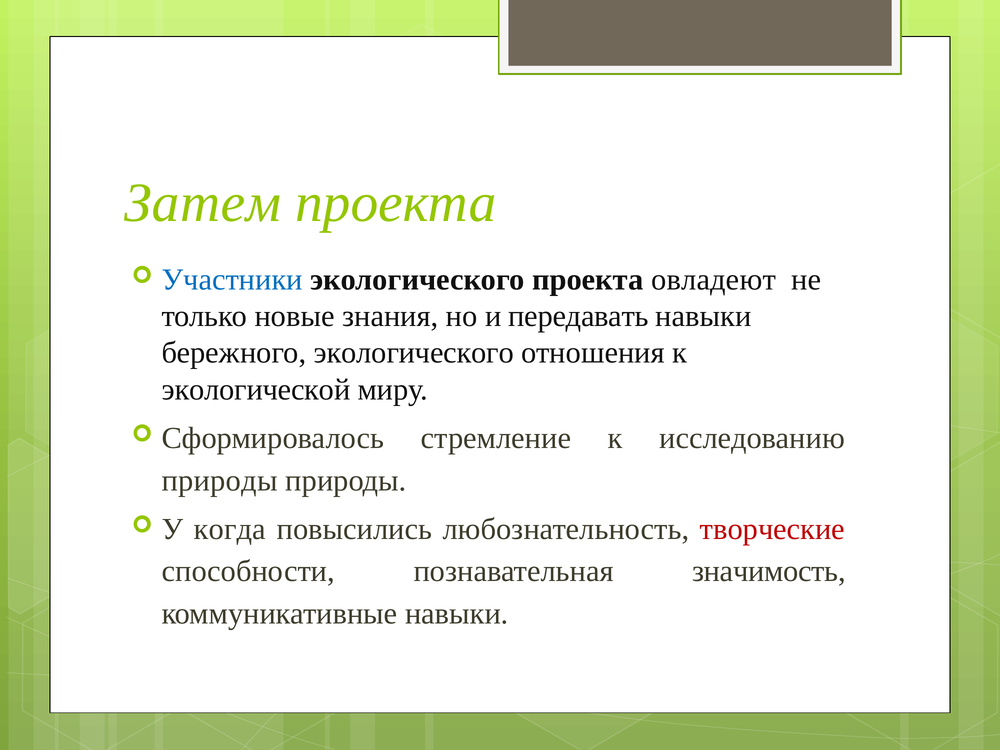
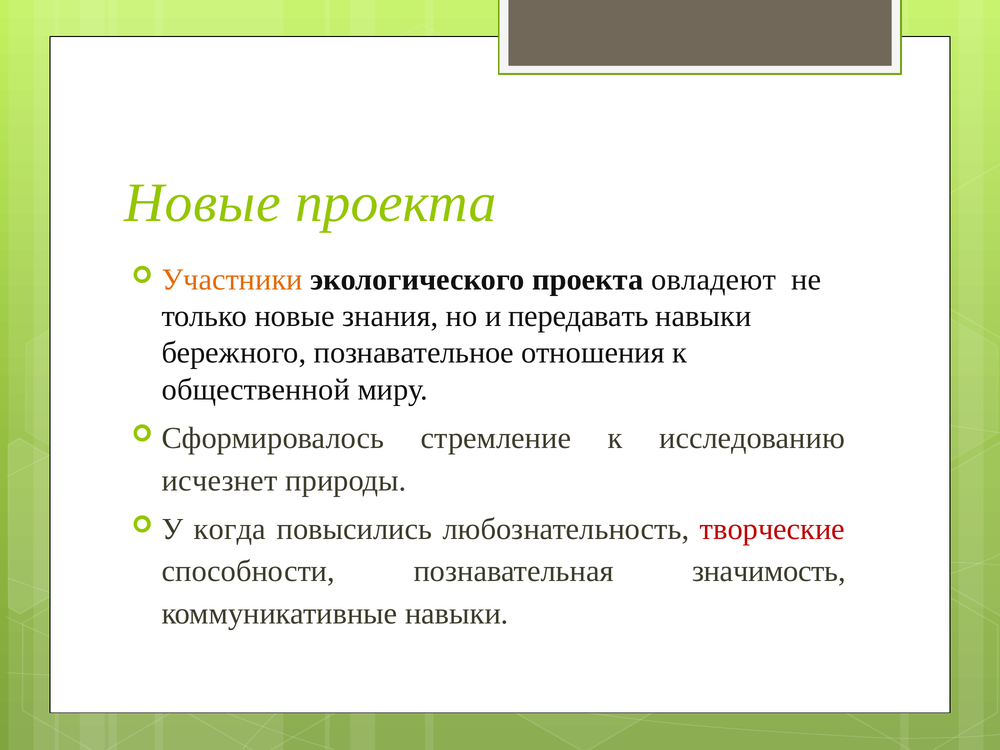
Затем at (203, 203): Затем -> Новые
Участники colour: blue -> orange
бережного экологического: экологического -> познавательное
экологической: экологической -> общественной
природы at (220, 480): природы -> исчезнет
